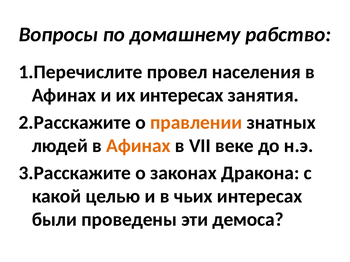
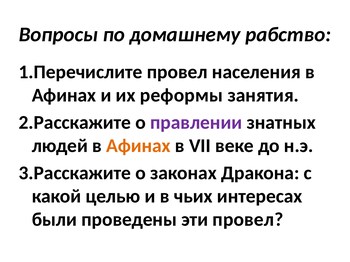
их интересах: интересах -> реформы
правлении colour: orange -> purple
эти демоса: демоса -> провел
